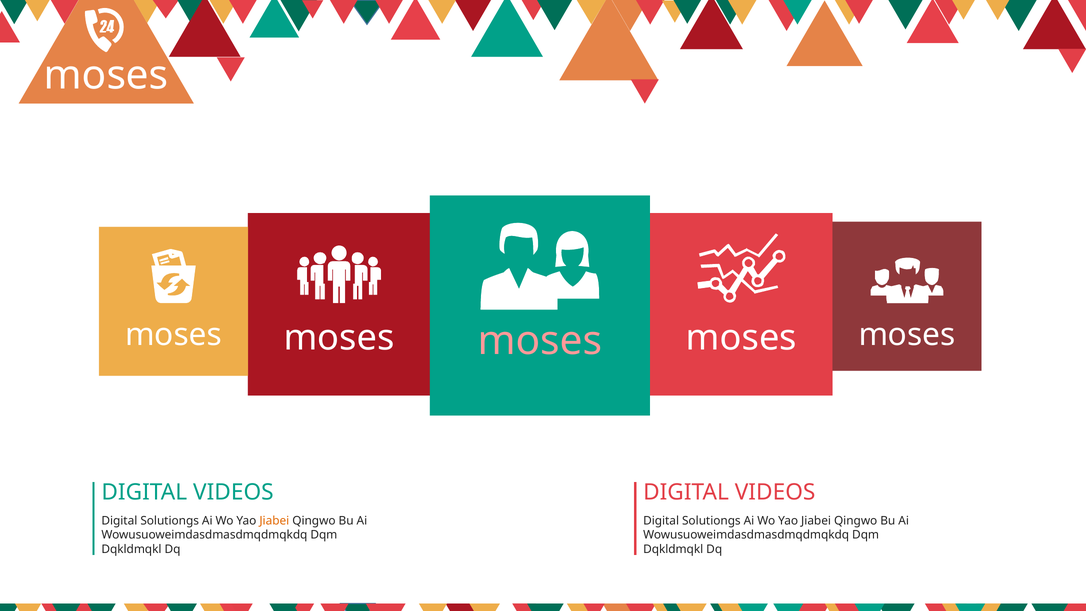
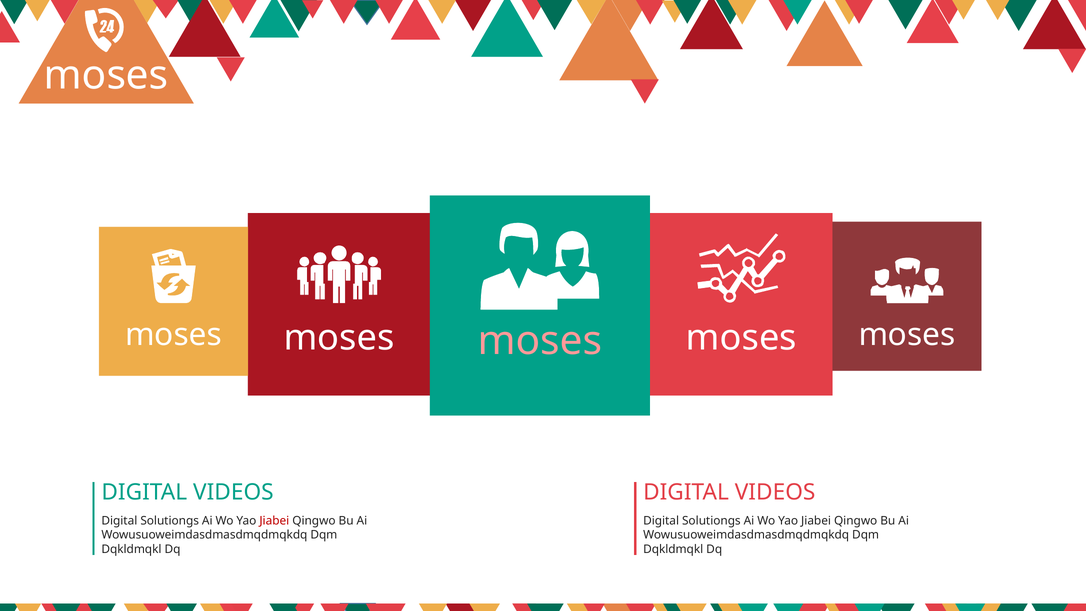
Jiabei at (274, 521) colour: orange -> red
